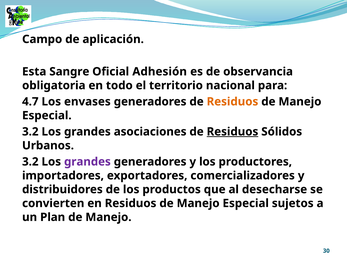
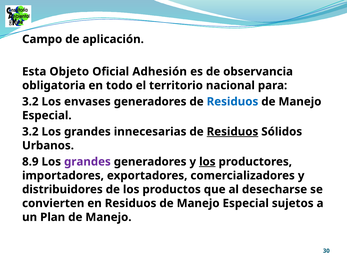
Sangre: Sangre -> Objeto
4.7 at (30, 102): 4.7 -> 3.2
Residuos at (232, 102) colour: orange -> blue
asociaciones: asociaciones -> innecesarias
3.2 at (30, 162): 3.2 -> 8.9
los at (207, 162) underline: none -> present
